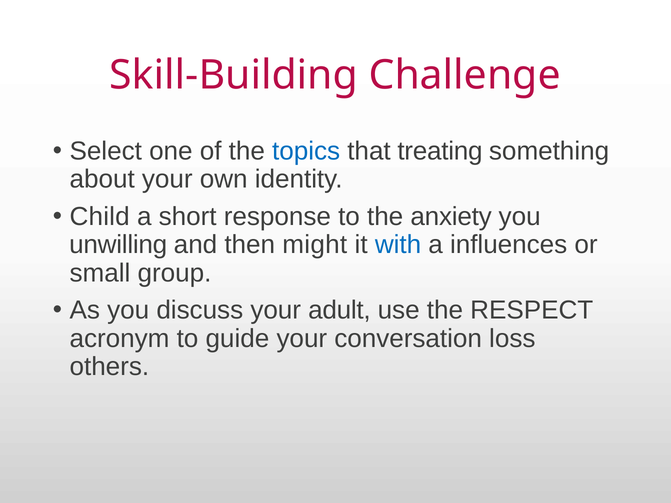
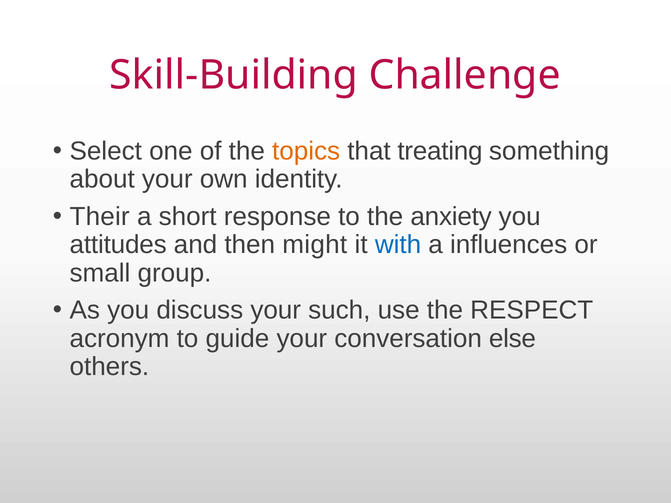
topics colour: blue -> orange
Child: Child -> Their
unwilling: unwilling -> attitudes
adult: adult -> such
loss: loss -> else
